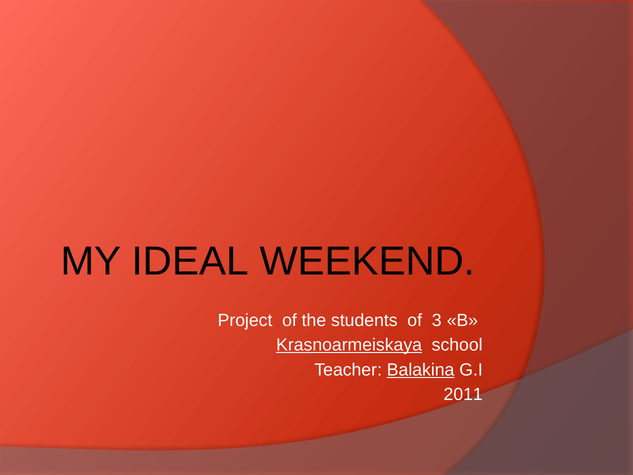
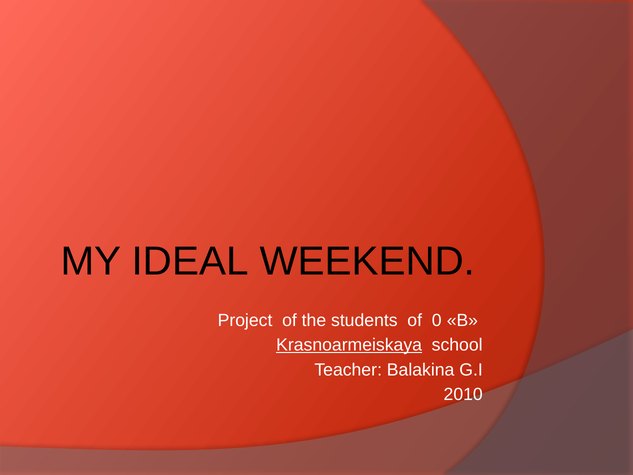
3: 3 -> 0
Balakina underline: present -> none
2011: 2011 -> 2010
